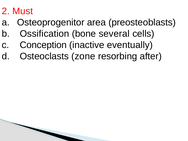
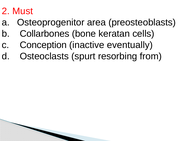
Ossification: Ossification -> Collarbones
several: several -> keratan
zone: zone -> spurt
after: after -> from
